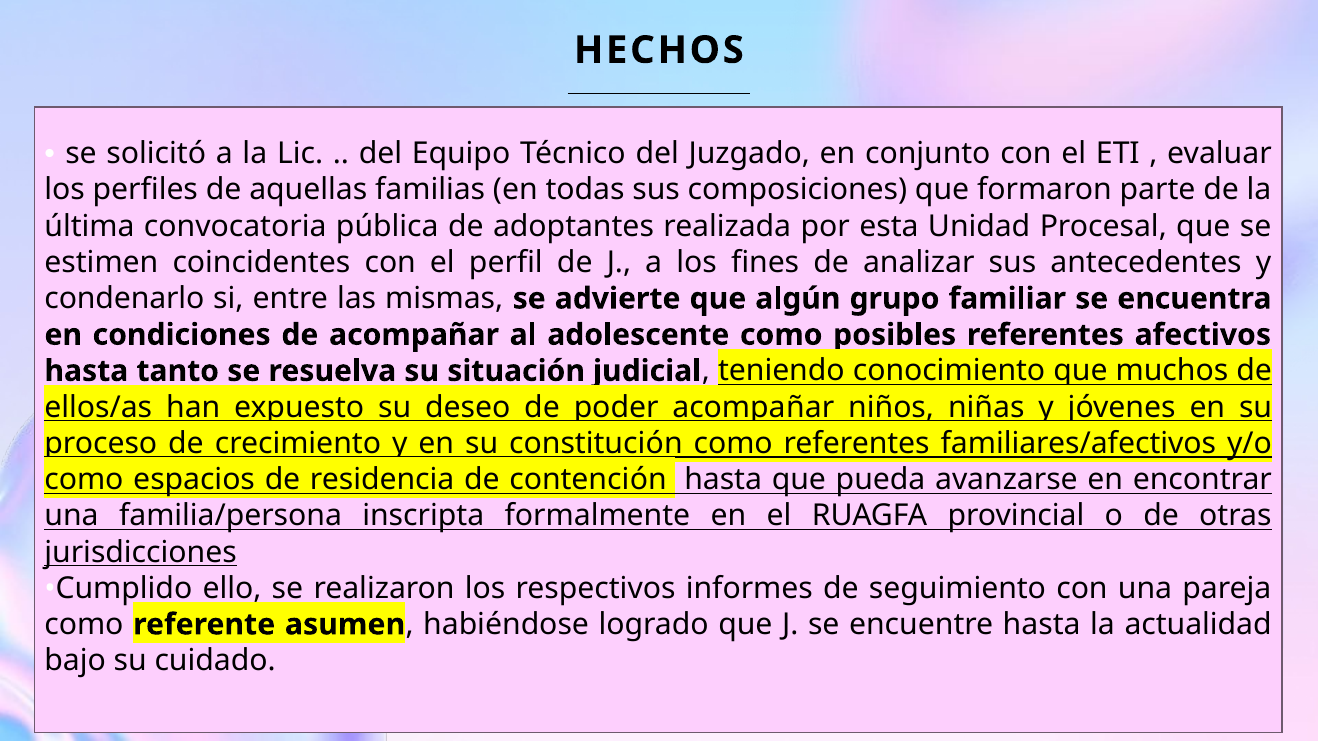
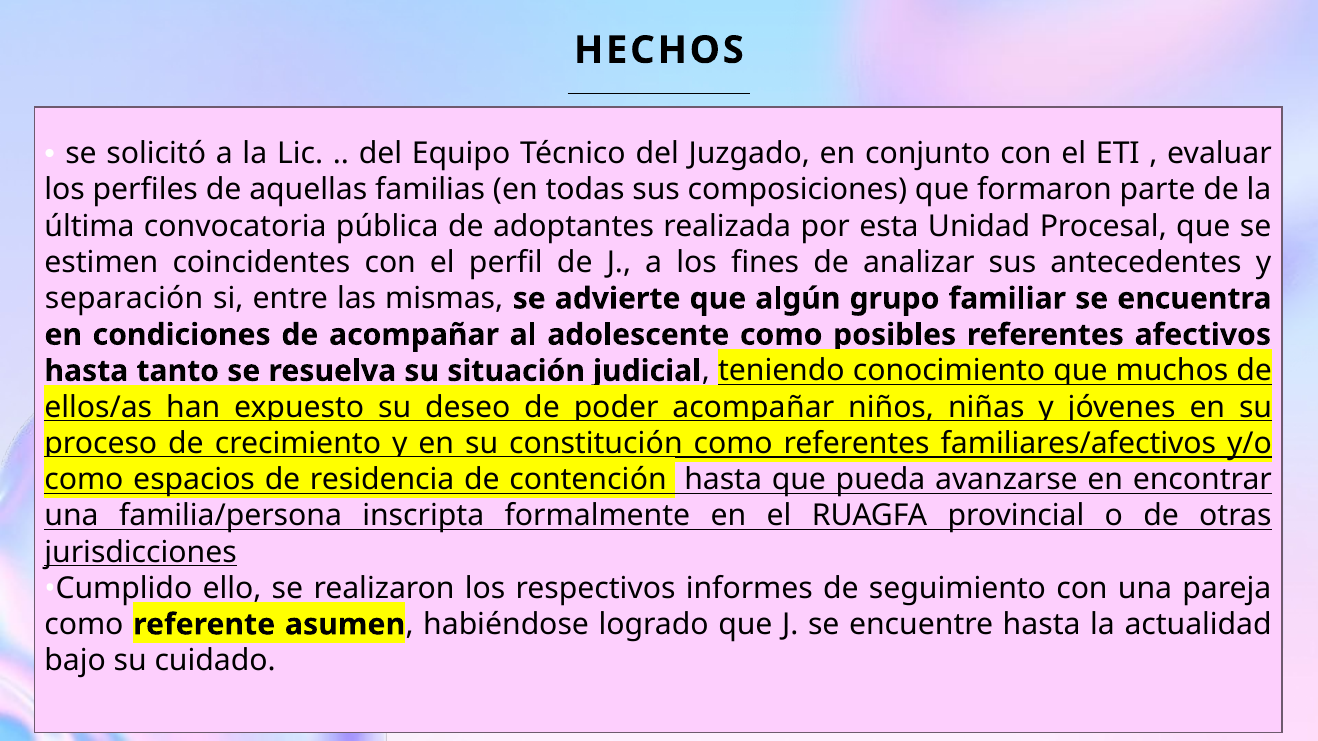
condenarlo: condenarlo -> separación
